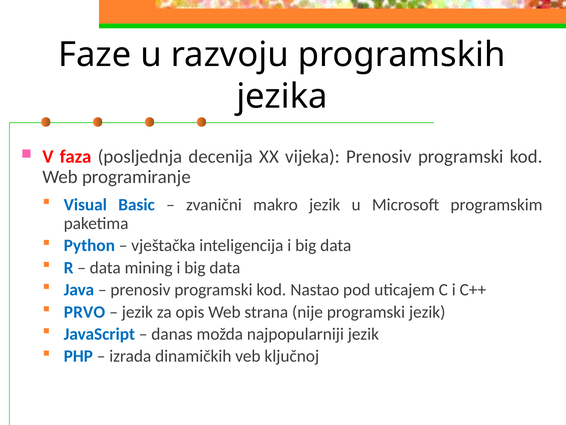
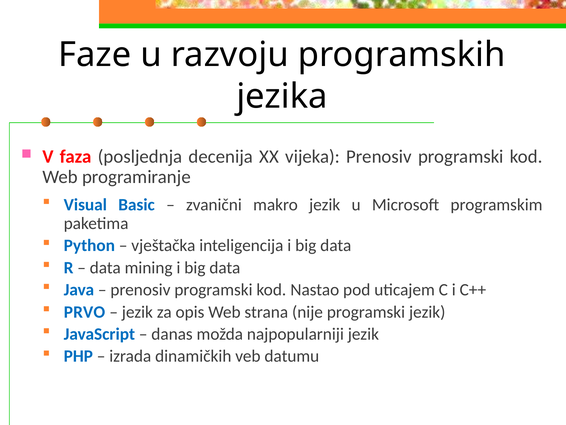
ključnoj: ključnoj -> datumu
